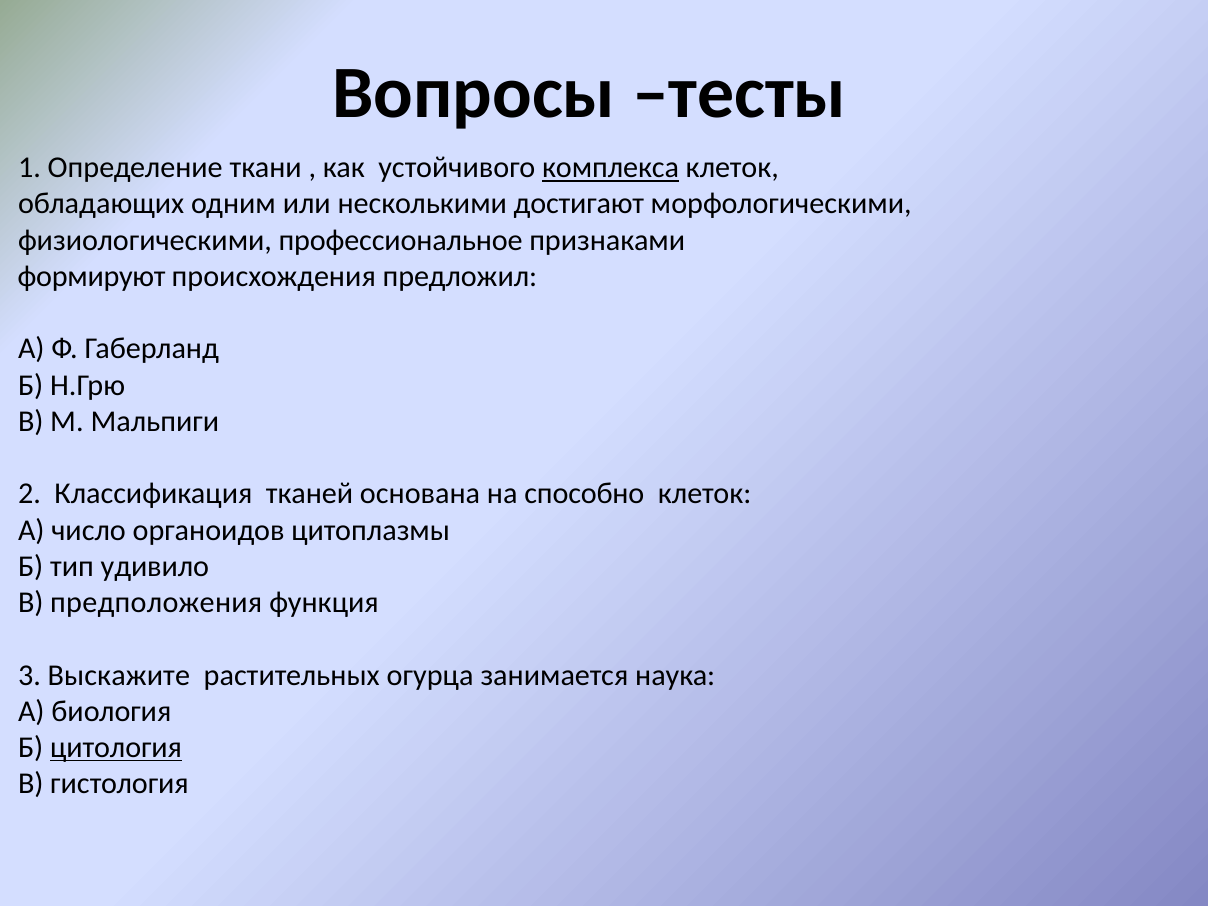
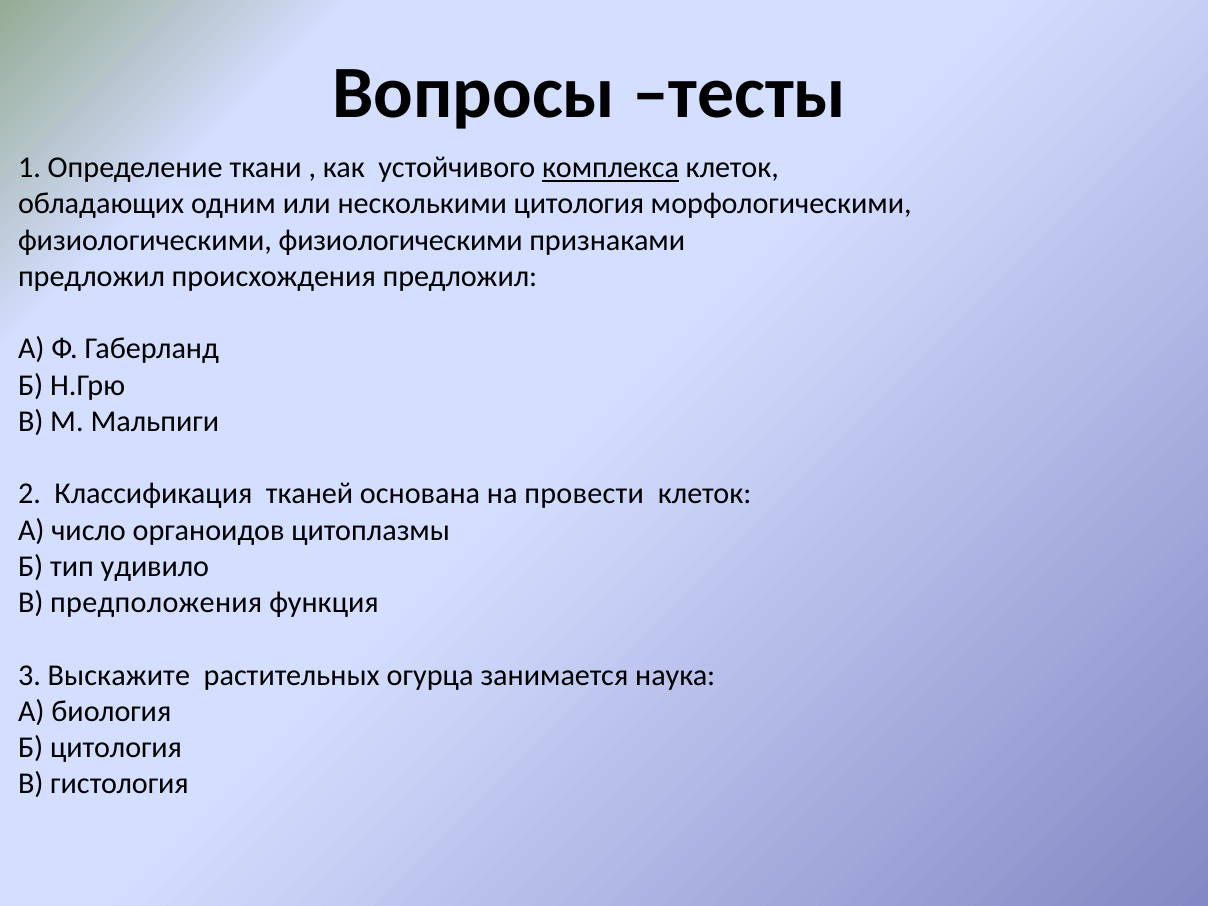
несколькими достигают: достигают -> цитология
физиологическими профессиональное: профессиональное -> физиологическими
формируют at (92, 276): формируют -> предложил
способно: способно -> провести
цитология at (116, 748) underline: present -> none
